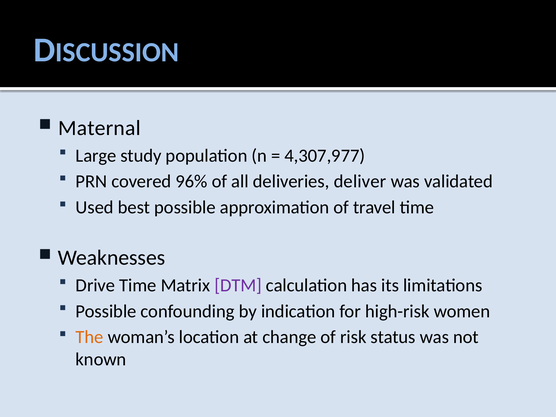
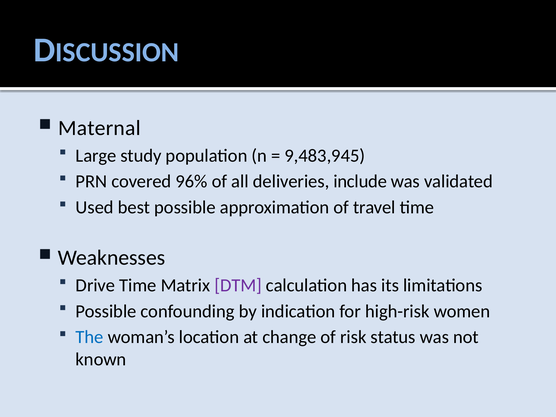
4,307,977: 4,307,977 -> 9,483,945
deliver: deliver -> include
The colour: orange -> blue
